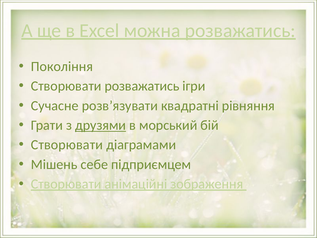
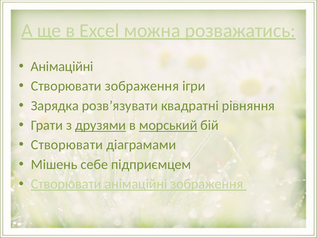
Покоління at (62, 66): Покоління -> Анімаційні
Створювати розважатись: розважатись -> зображення
Сучасне: Сучасне -> Зарядка
морський underline: none -> present
